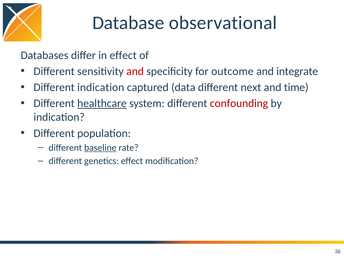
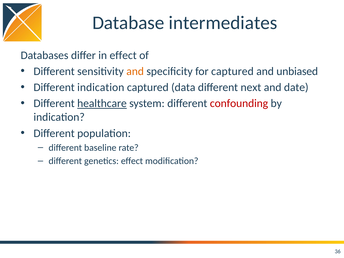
observational: observational -> intermediates
and at (135, 71) colour: red -> orange
for outcome: outcome -> captured
integrate: integrate -> unbiased
time: time -> date
baseline underline: present -> none
